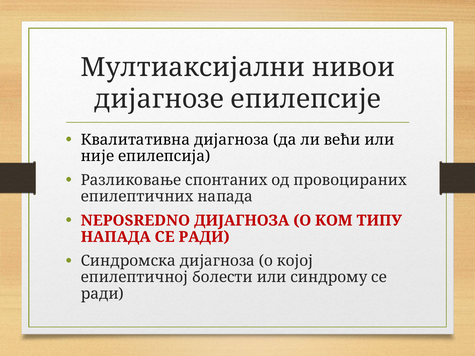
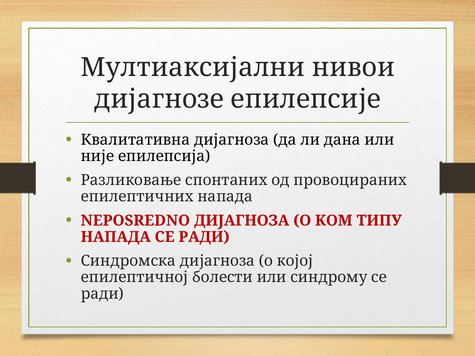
већи: већи -> дана
